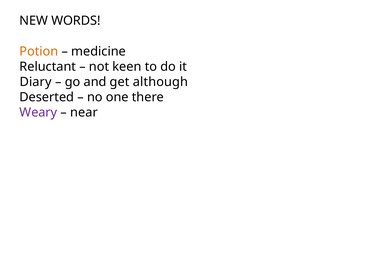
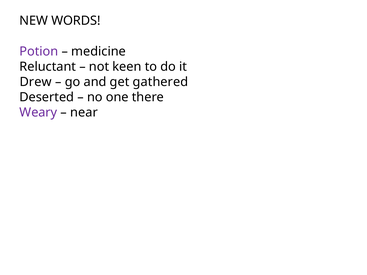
Potion colour: orange -> purple
Diary: Diary -> Drew
although: although -> gathered
